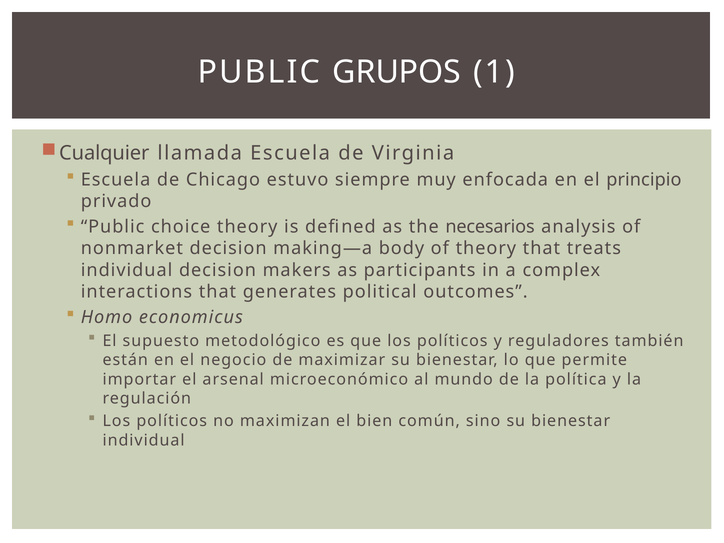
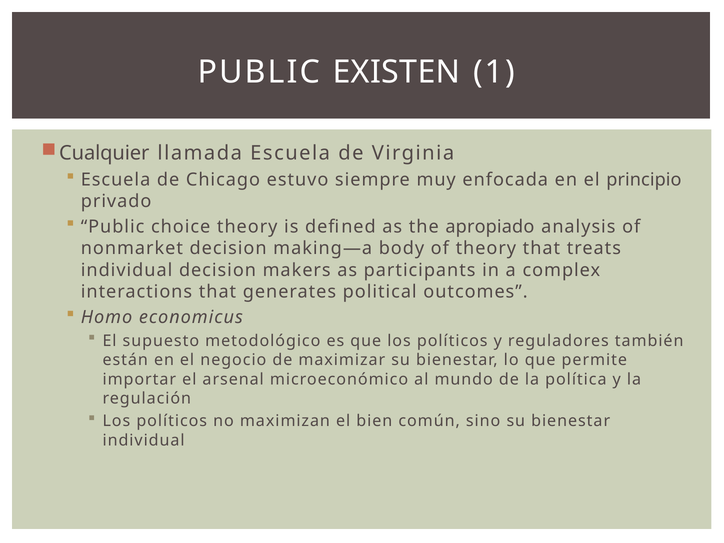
GRUPOS: GRUPOS -> EXISTEN
necesarios: necesarios -> apropiado
